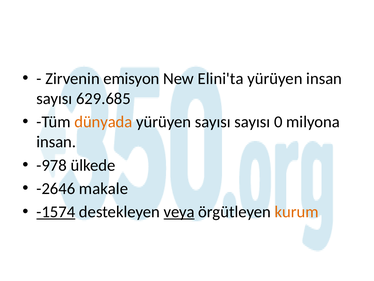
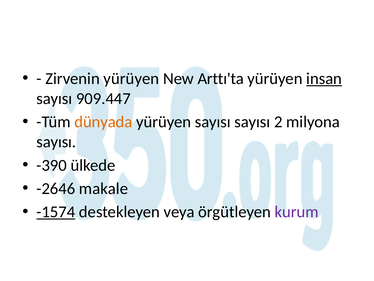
Zirvenin emisyon: emisyon -> yürüyen
Elini'ta: Elini'ta -> Arttı'ta
insan at (324, 78) underline: none -> present
629.685: 629.685 -> 909.447
0: 0 -> 2
insan at (56, 142): insan -> sayısı
-978: -978 -> -390
veya underline: present -> none
kurum colour: orange -> purple
